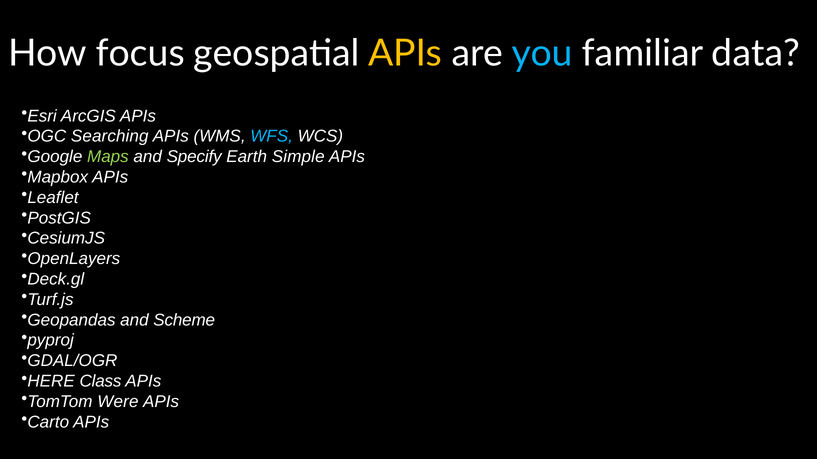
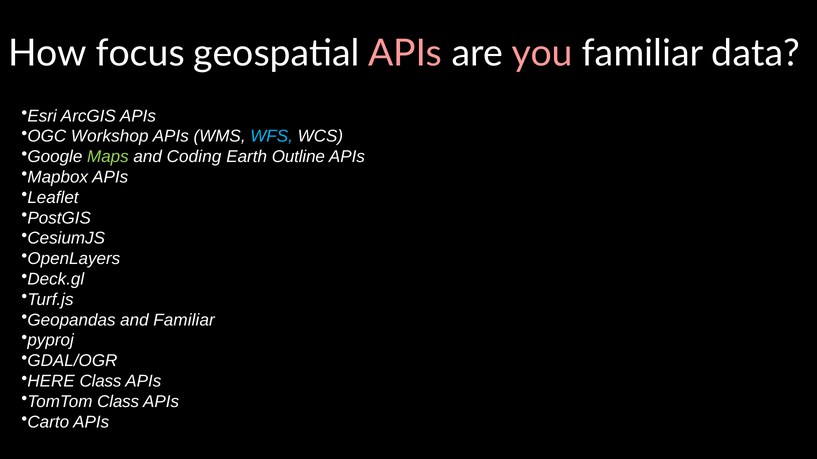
APIs at (405, 54) colour: yellow -> pink
you colour: light blue -> pink
Searching: Searching -> Workshop
Specify: Specify -> Coding
Simple: Simple -> Outline
and Scheme: Scheme -> Familiar
TomTom Were: Were -> Class
